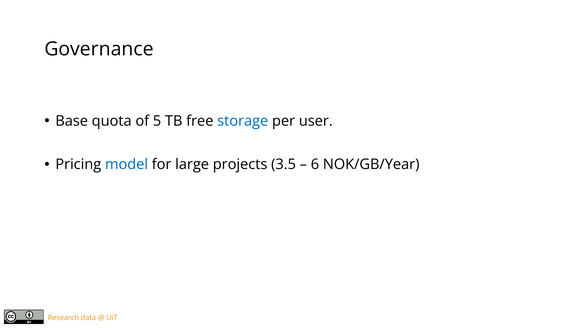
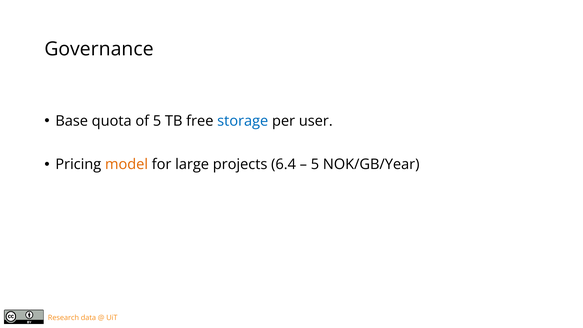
model colour: blue -> orange
3.5: 3.5 -> 6.4
6 at (315, 164): 6 -> 5
